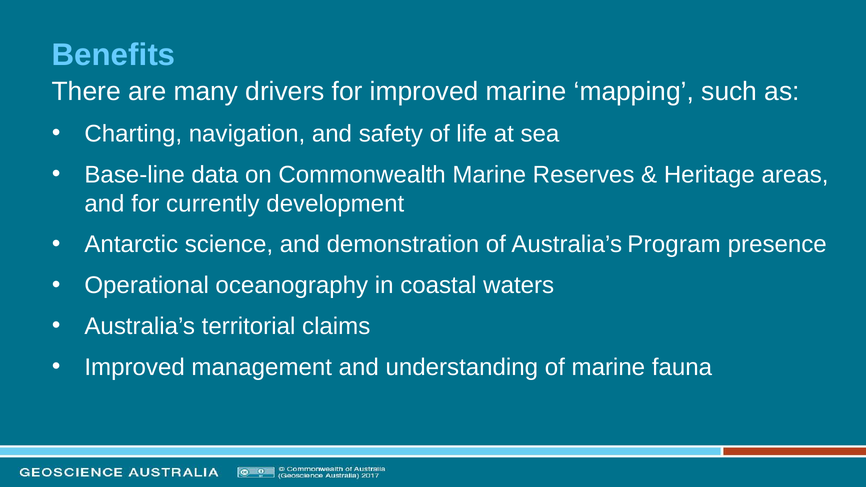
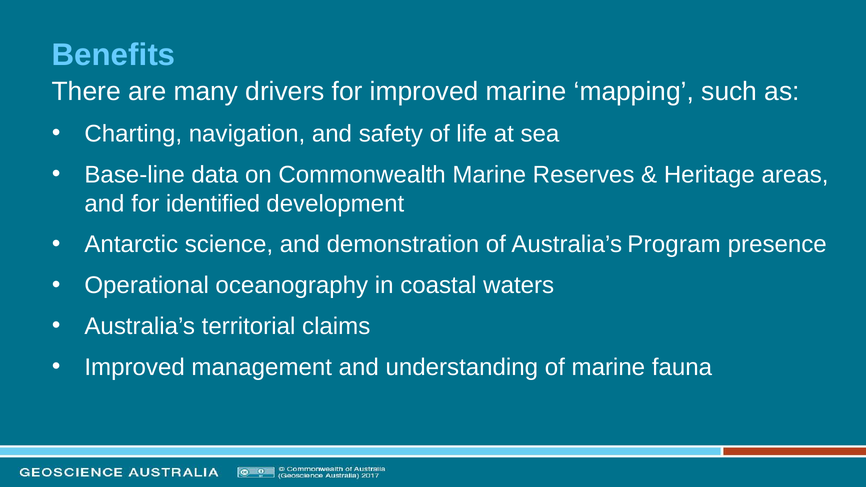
currently: currently -> identified
